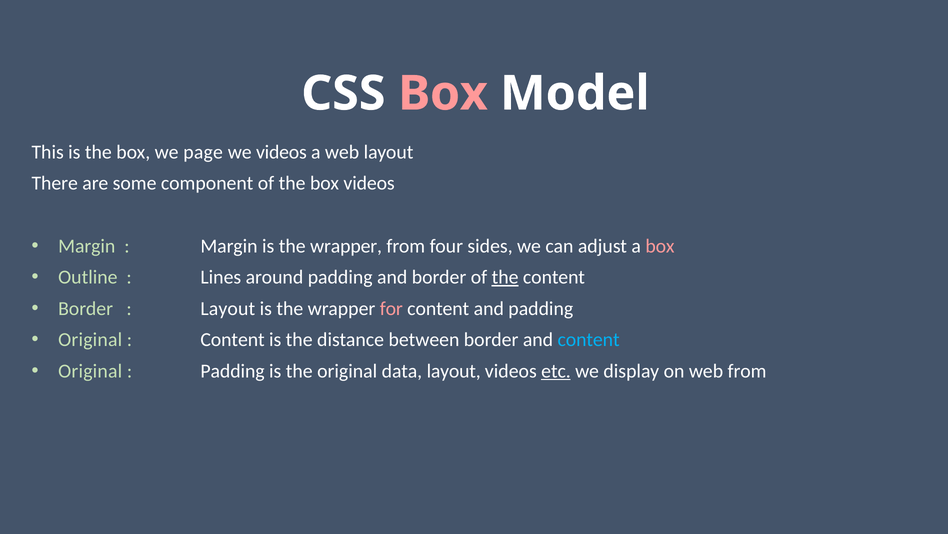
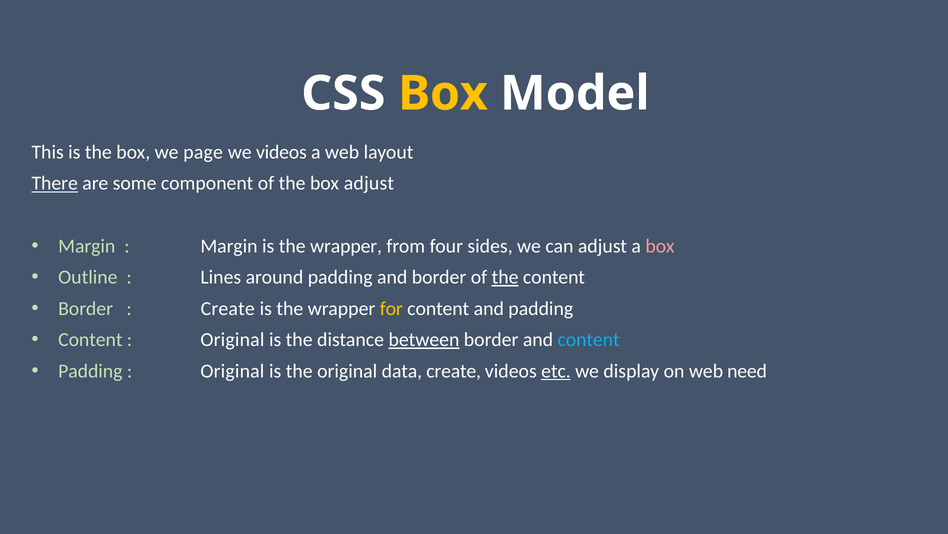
Box at (443, 93) colour: pink -> yellow
There underline: none -> present
box videos: videos -> adjust
Layout at (228, 308): Layout -> Create
for colour: pink -> yellow
Original at (90, 339): Original -> Content
Content at (233, 339): Content -> Original
between underline: none -> present
Original at (90, 370): Original -> Padding
Padding at (233, 370): Padding -> Original
data layout: layout -> create
web from: from -> need
